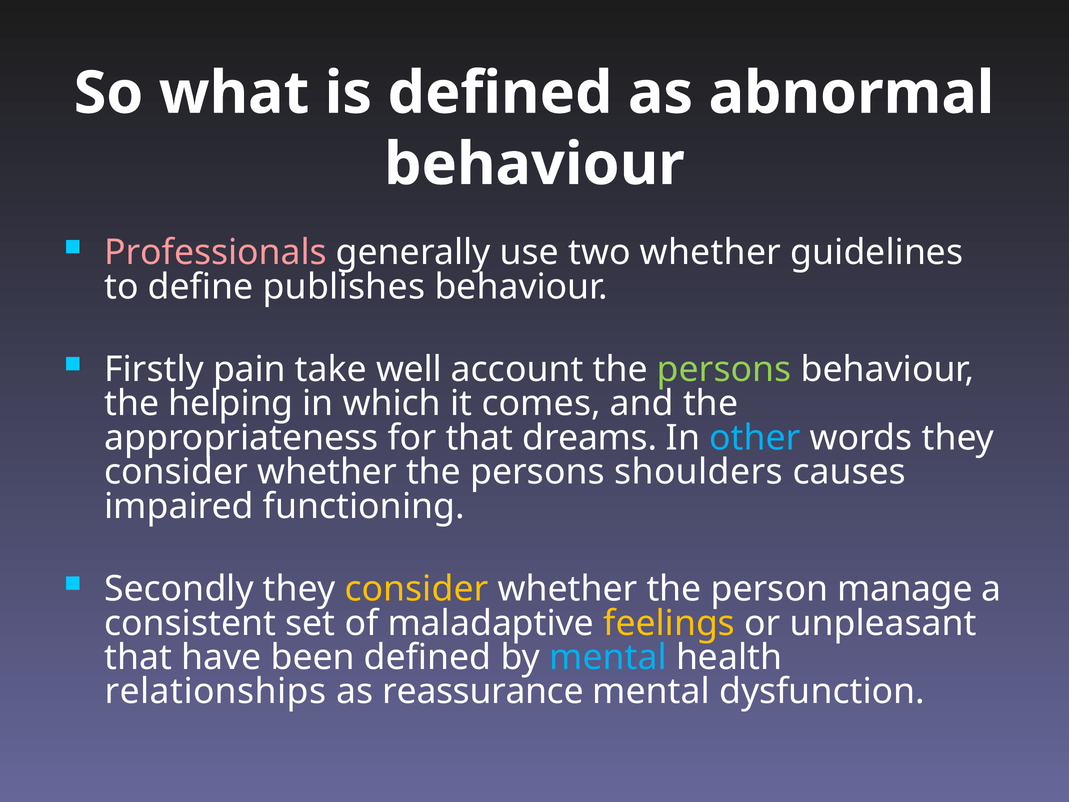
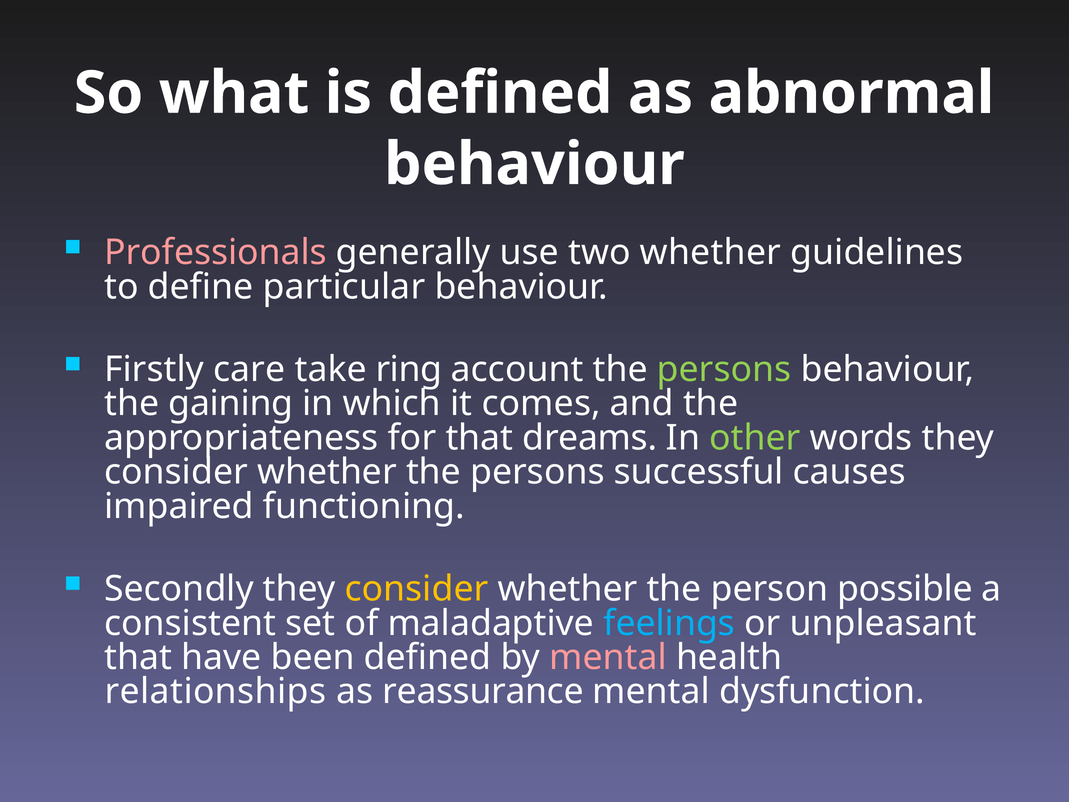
publishes: publishes -> particular
pain: pain -> care
well: well -> ring
helping: helping -> gaining
other colour: light blue -> light green
shoulders: shoulders -> successful
manage: manage -> possible
feelings colour: yellow -> light blue
mental at (608, 657) colour: light blue -> pink
